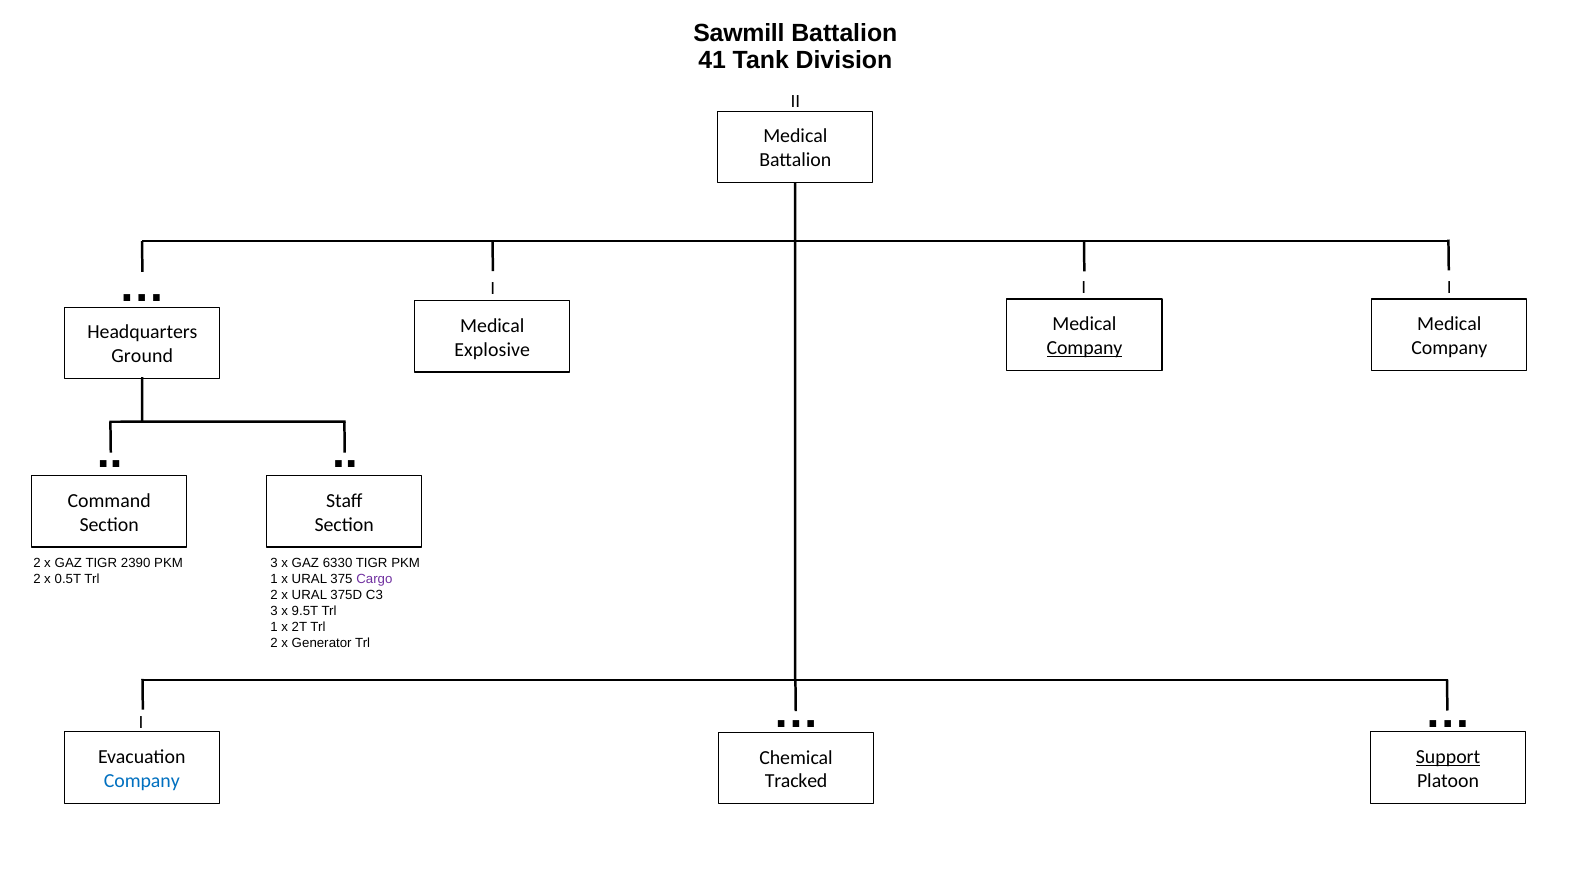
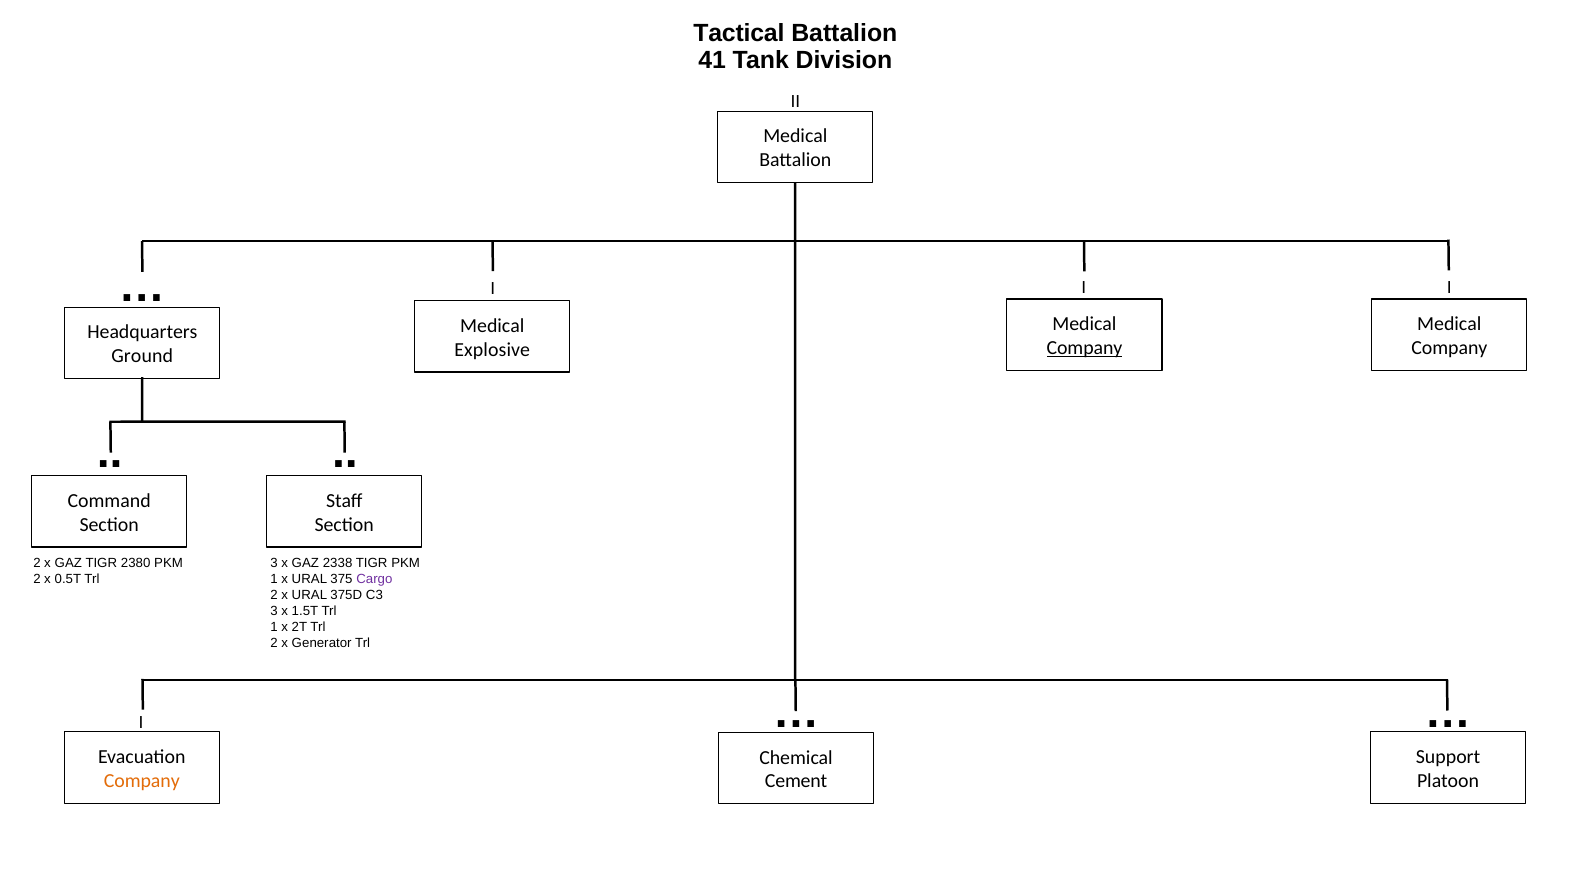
Sawmill: Sawmill -> Tactical
2390: 2390 -> 2380
6330: 6330 -> 2338
9.5T: 9.5T -> 1.5T
Support underline: present -> none
Company at (142, 781) colour: blue -> orange
Tracked: Tracked -> Cement
